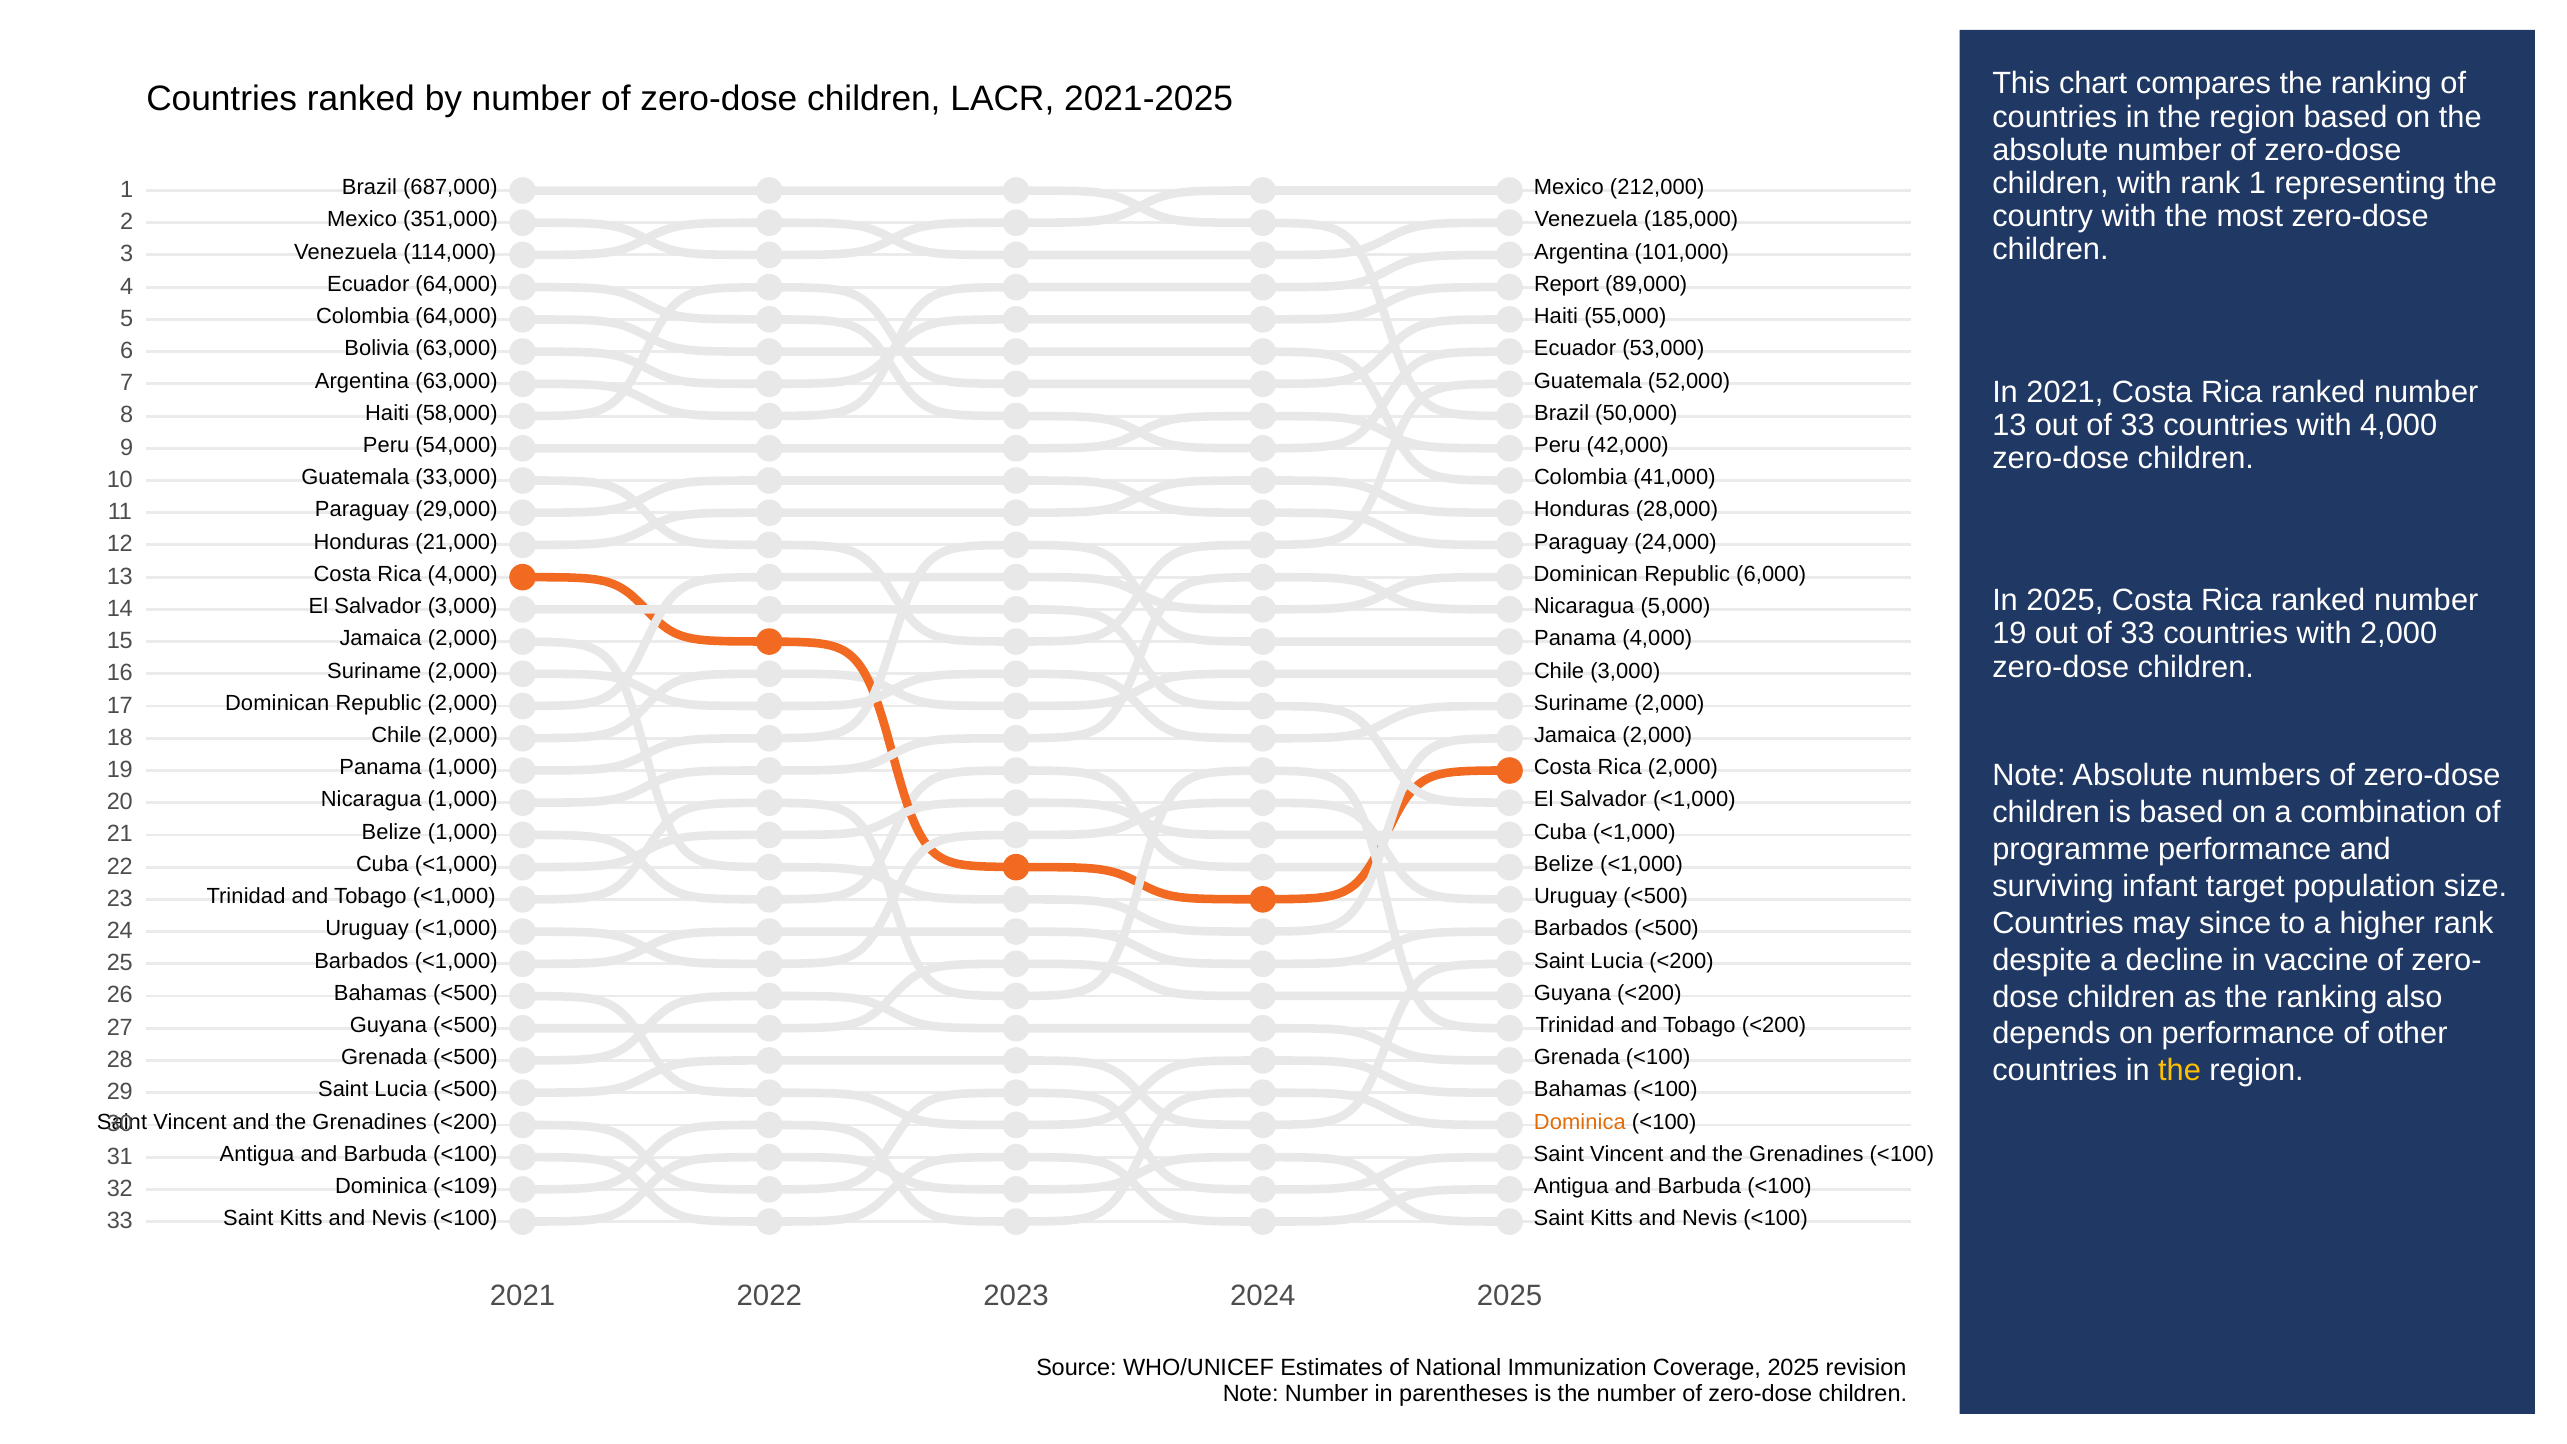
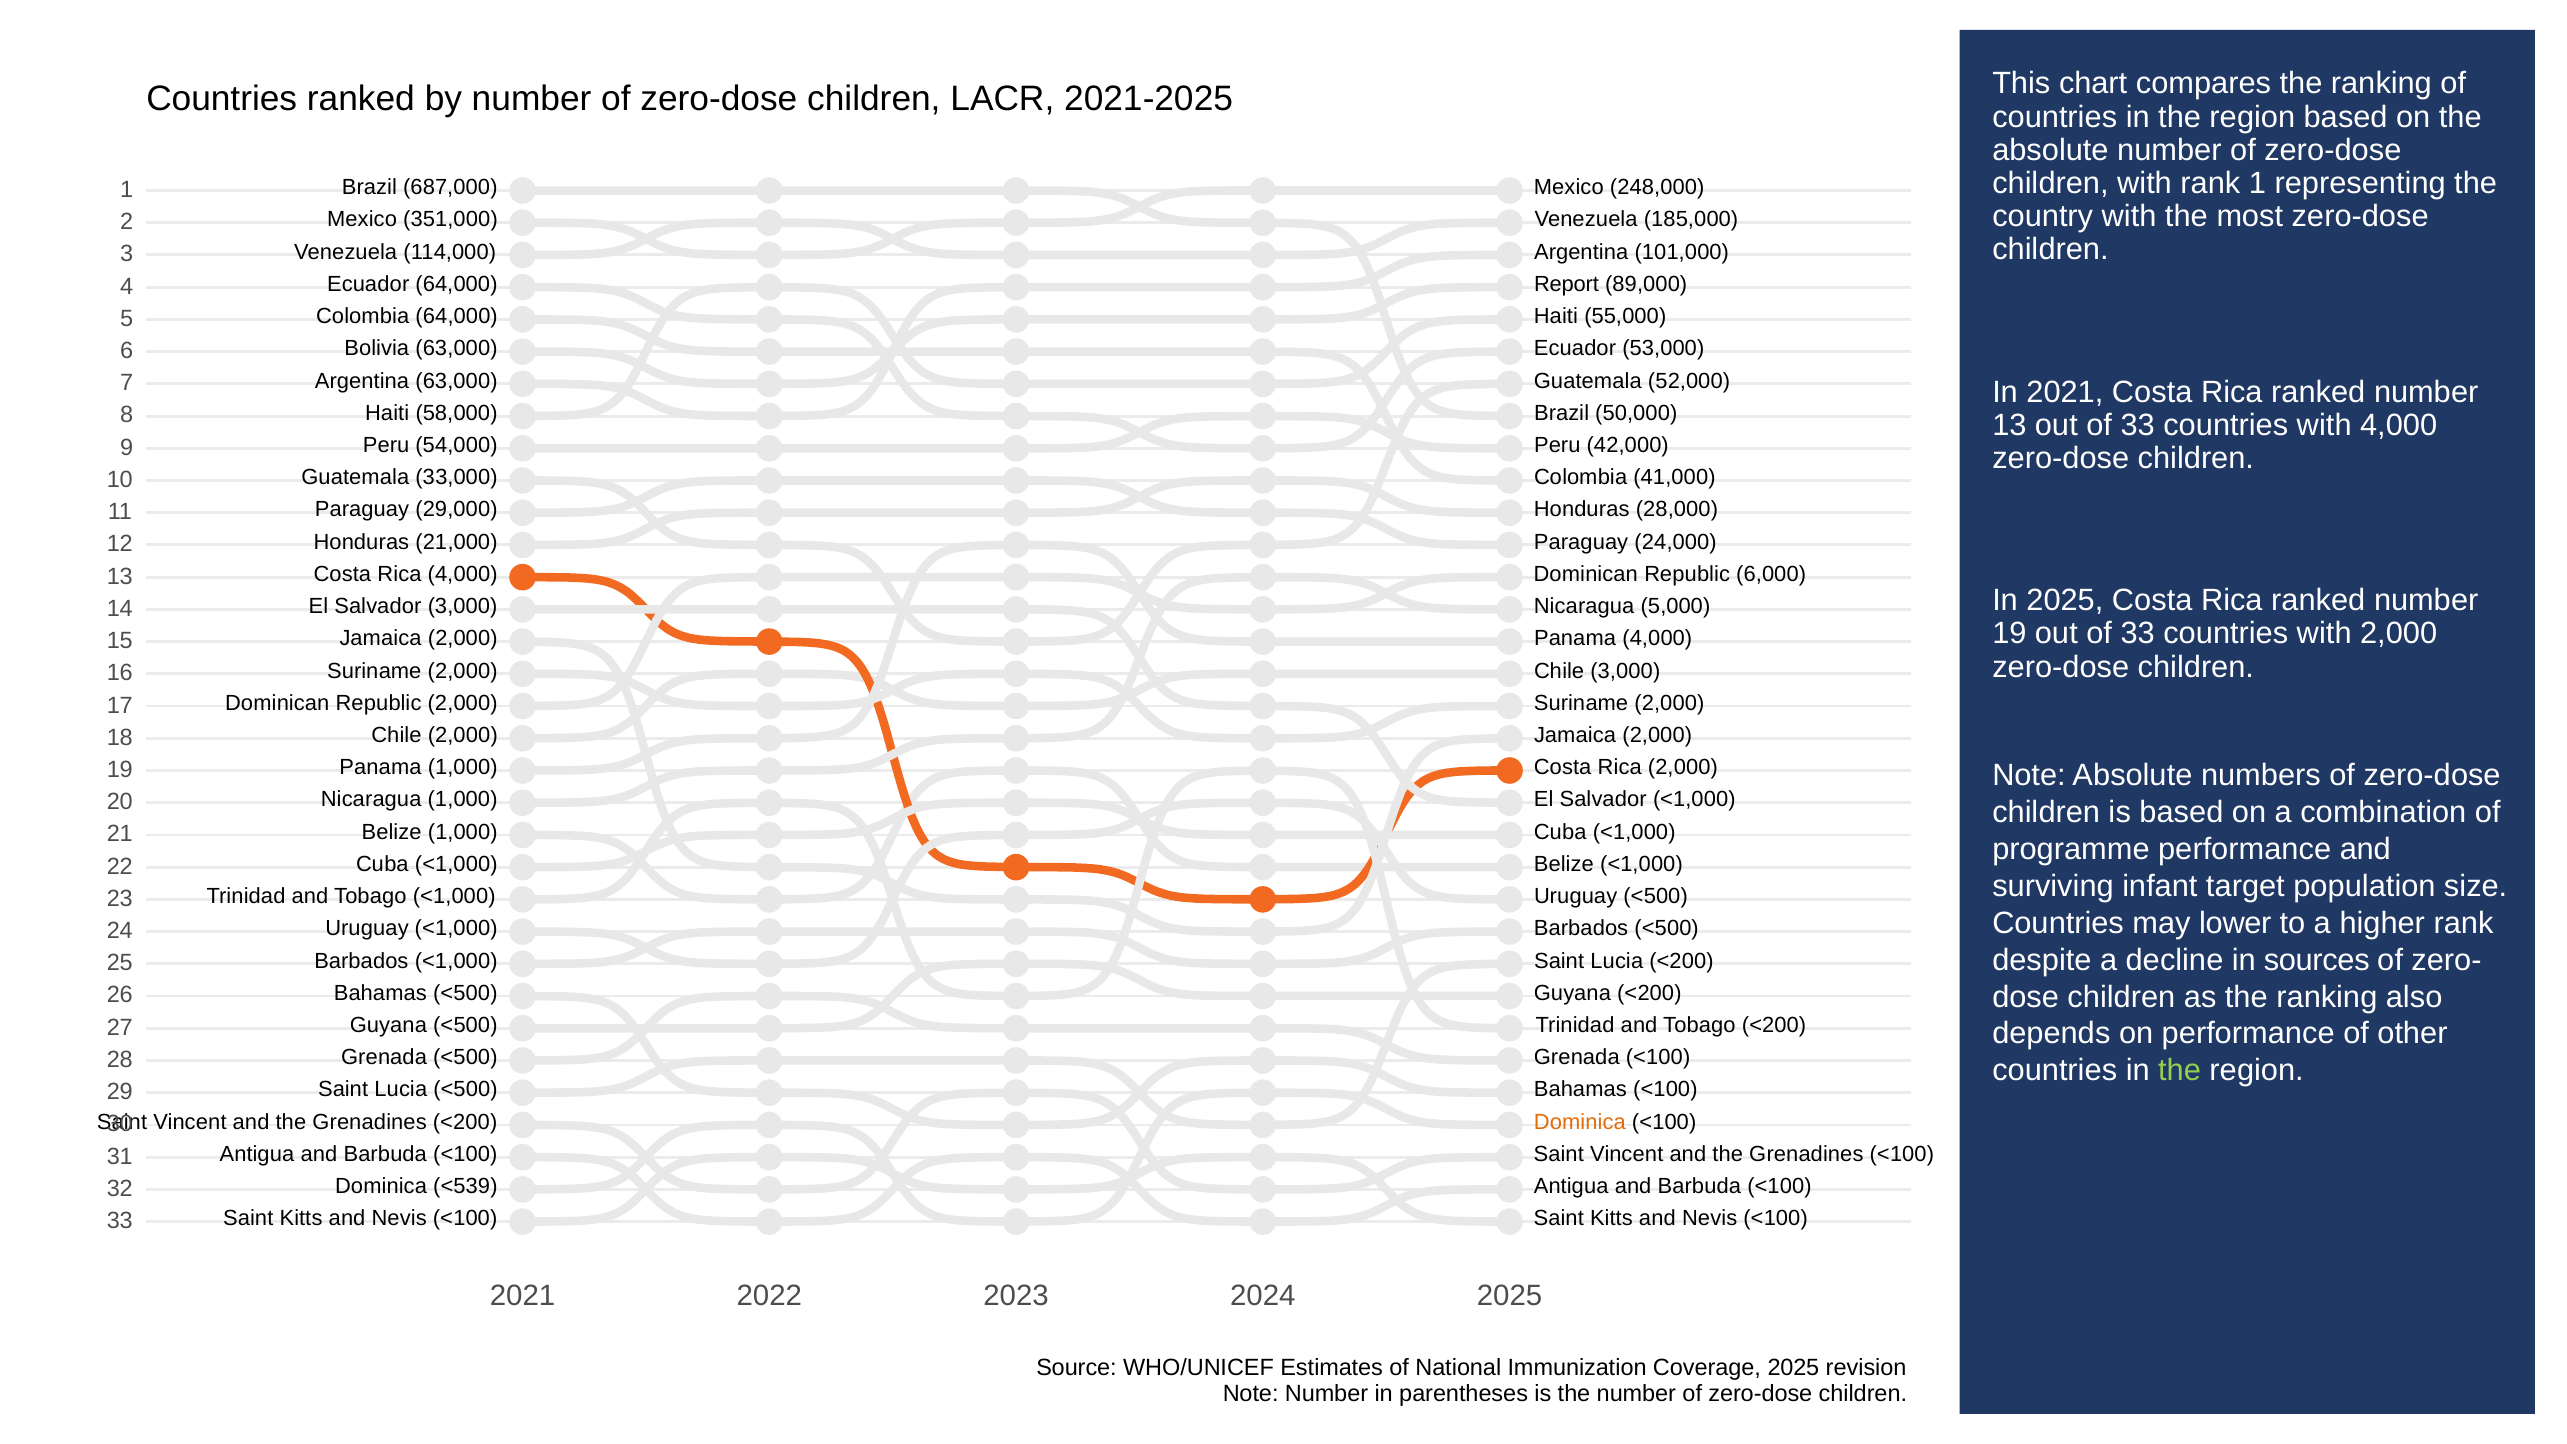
212,000: 212,000 -> 248,000
since: since -> lower
vaccine: vaccine -> sources
the at (2180, 1071) colour: yellow -> light green
<109: <109 -> <539
